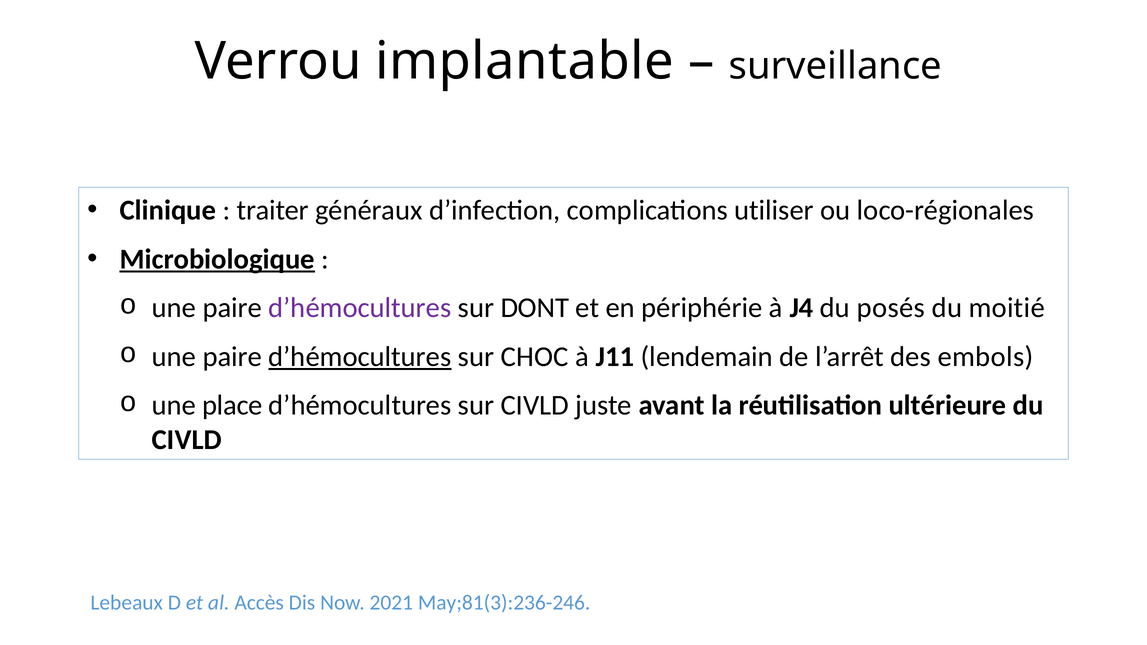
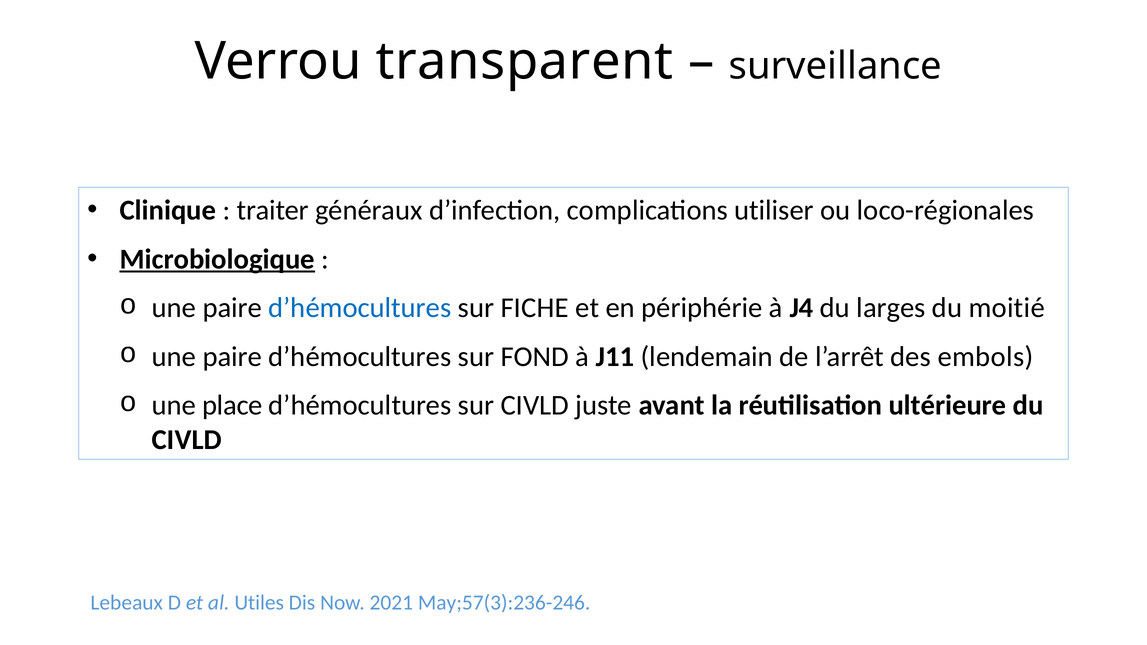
implantable: implantable -> transparent
d’hémocultures at (360, 308) colour: purple -> blue
DONT: DONT -> FICHE
posés: posés -> larges
d’hémocultures at (360, 357) underline: present -> none
CHOC: CHOC -> FOND
Accès: Accès -> Utiles
May;81(3):236-246: May;81(3):236-246 -> May;57(3):236-246
